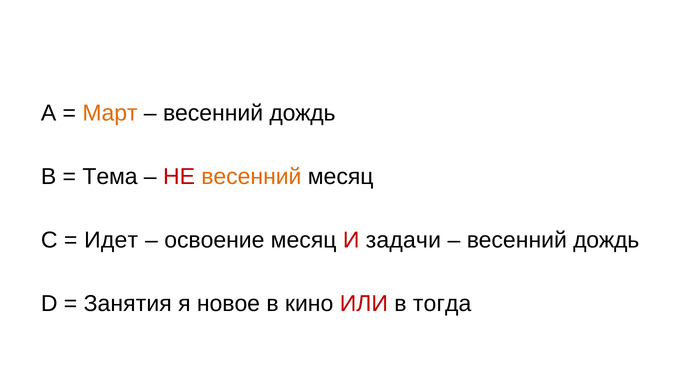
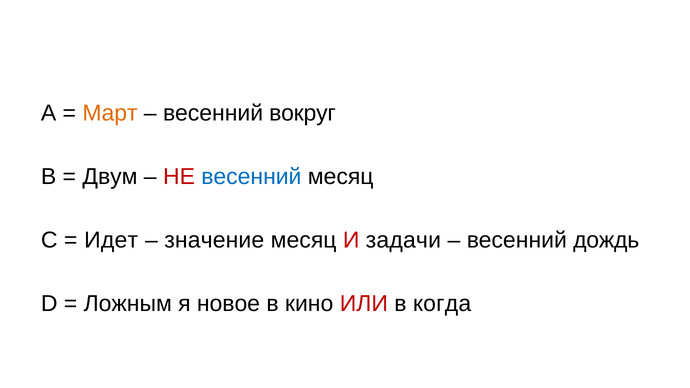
дождь at (302, 113): дождь -> вокруг
Тема: Тема -> Двум
весенний at (251, 177) colour: orange -> blue
освоение: освоение -> значение
Занятия: Занятия -> Ложным
тогда: тогда -> когда
